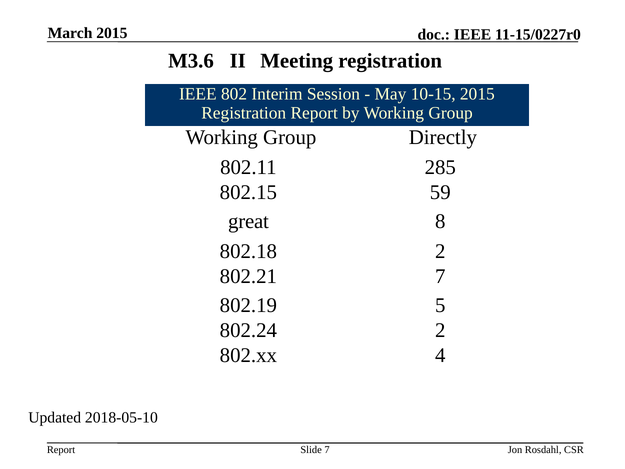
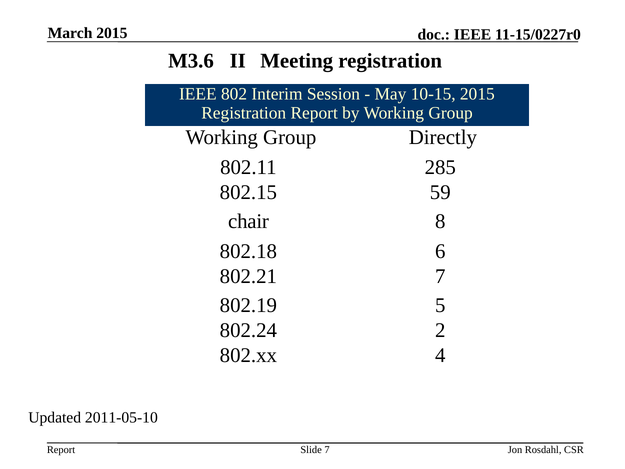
great: great -> chair
802.18 2: 2 -> 6
2018-05-10: 2018-05-10 -> 2011-05-10
